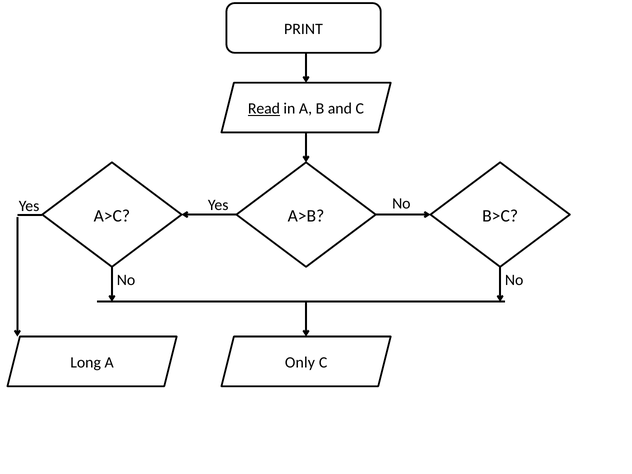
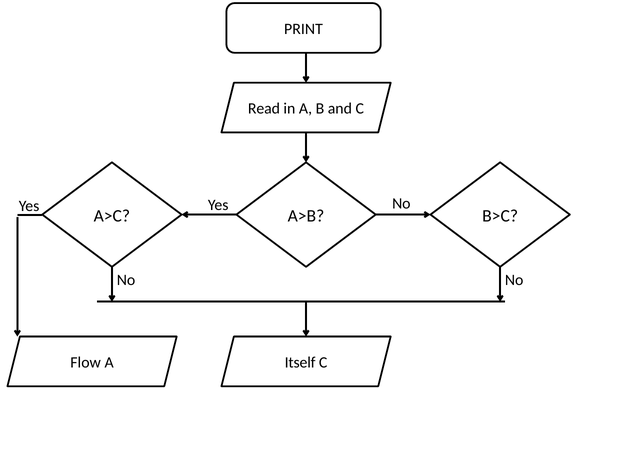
Read underline: present -> none
Long: Long -> Flow
Only: Only -> Itself
